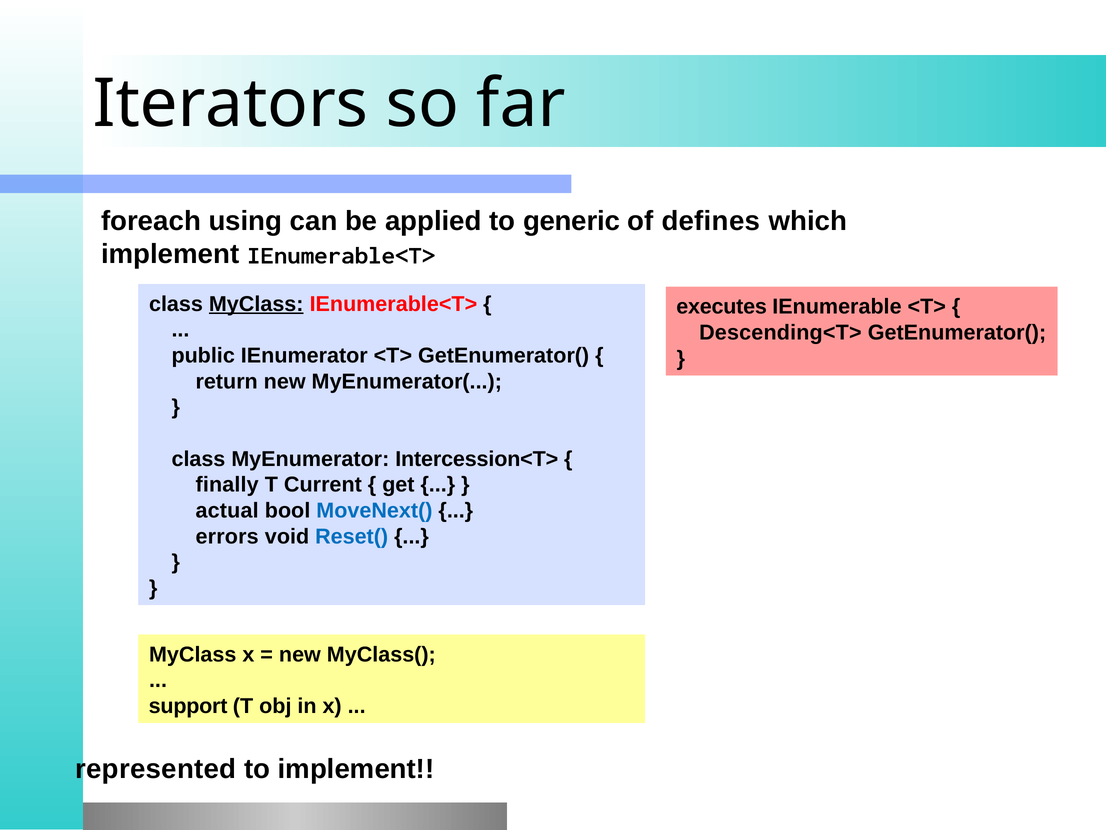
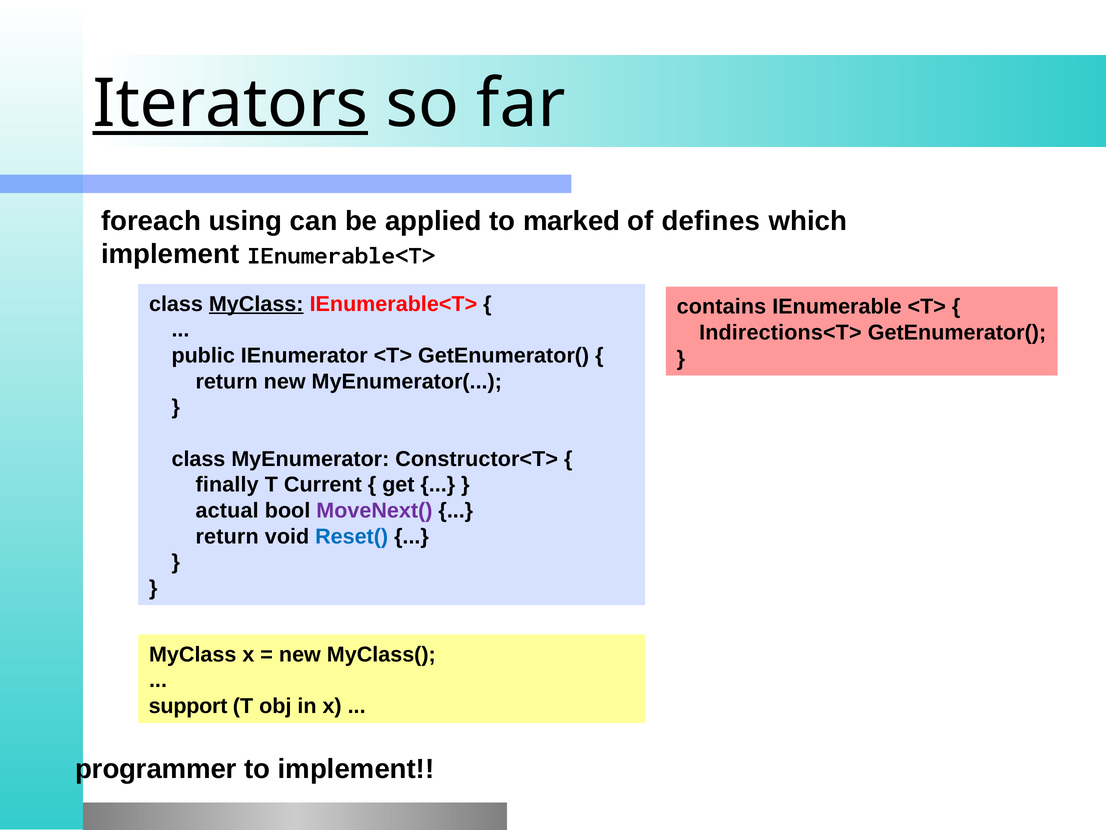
Iterators underline: none -> present
generic: generic -> marked
executes: executes -> contains
Descending<T>: Descending<T> -> Indirections<T>
Intercession<T>: Intercession<T> -> Constructor<T>
MoveNext( colour: blue -> purple
errors at (227, 536): errors -> return
represented: represented -> programmer
